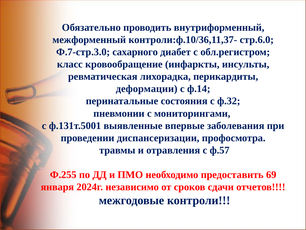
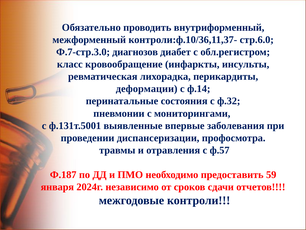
сахарного: сахарного -> диагнозов
Ф.255: Ф.255 -> Ф.187
69: 69 -> 59
